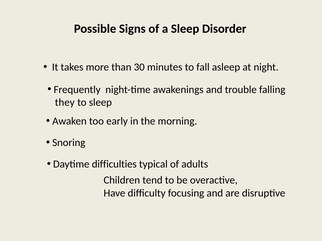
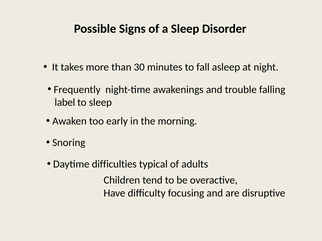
they: they -> label
